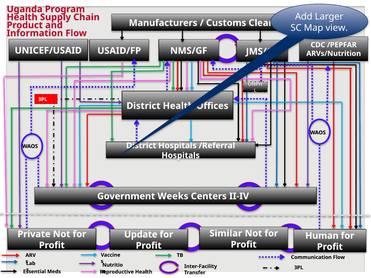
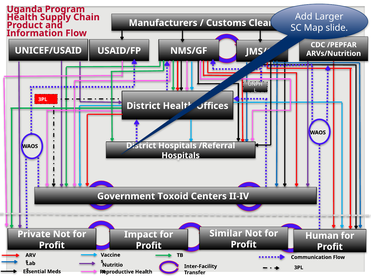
view: view -> slide
Weeks: Weeks -> Toxoid
Update: Update -> Impact
